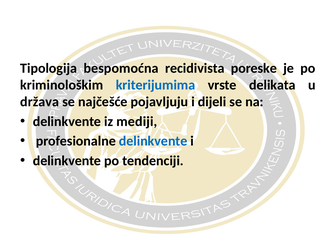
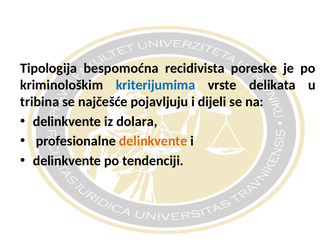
država: država -> tribina
mediji: mediji -> dolara
delinkvente at (153, 141) colour: blue -> orange
